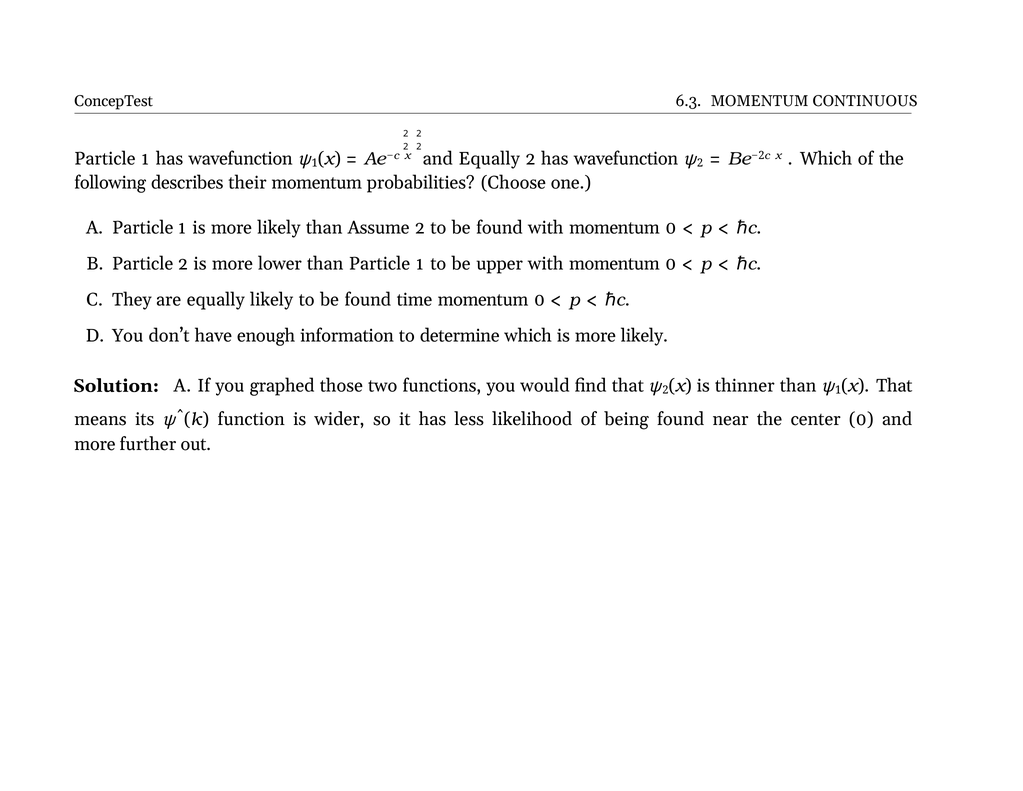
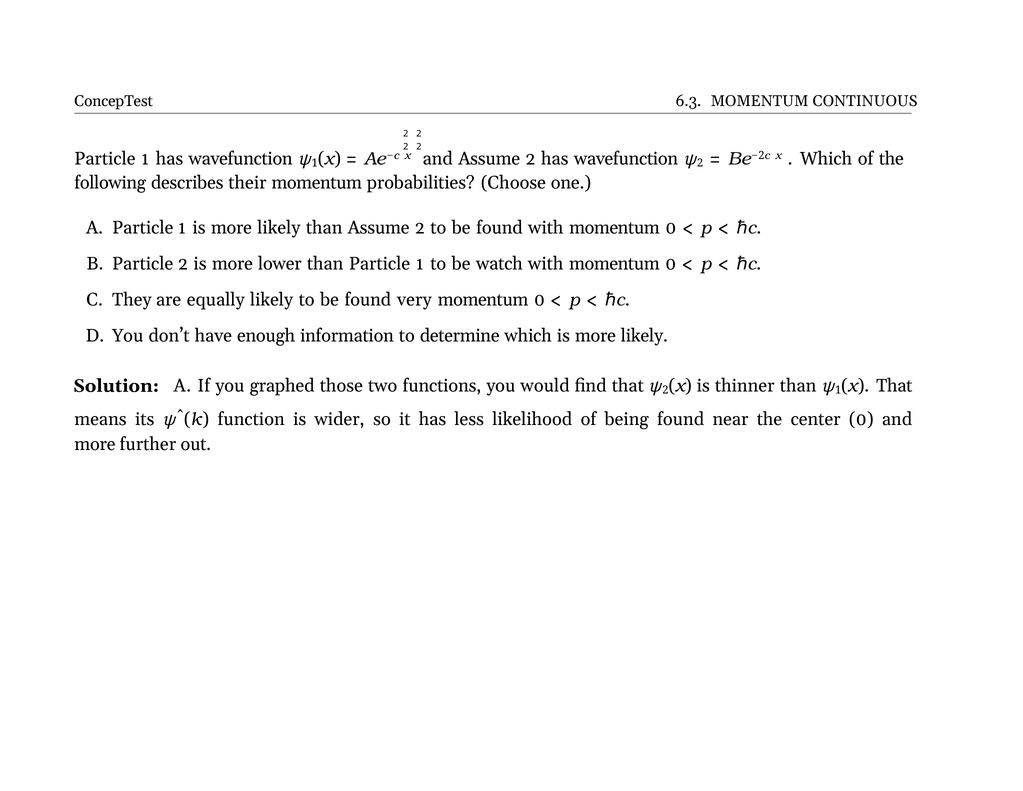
and Equally: Equally -> Assume
upper: upper -> watch
time: time -> very
